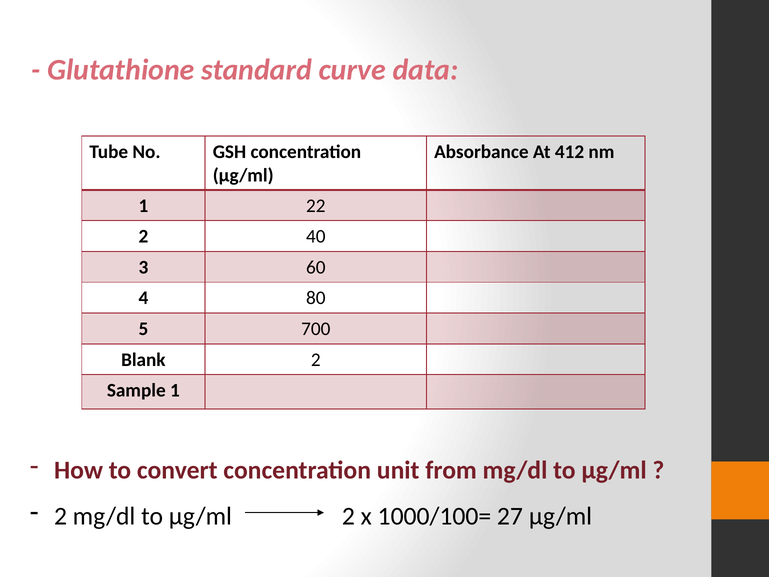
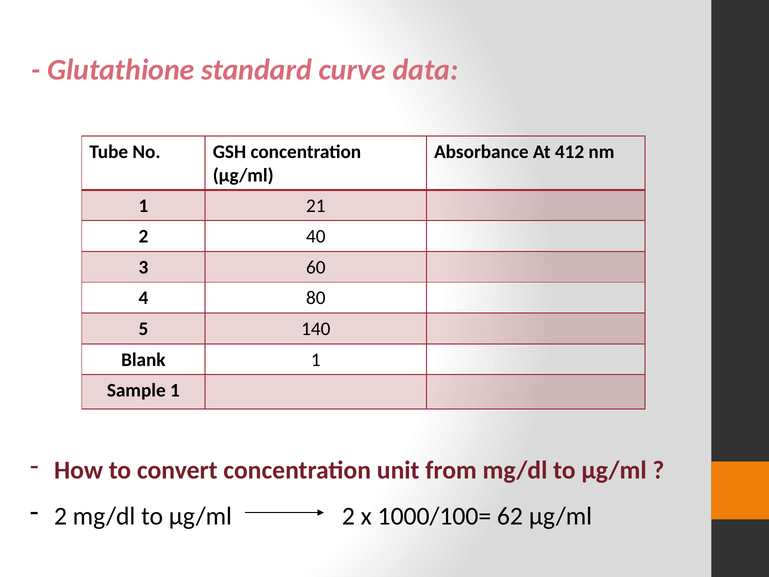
22: 22 -> 21
700: 700 -> 140
Blank 2: 2 -> 1
27: 27 -> 62
